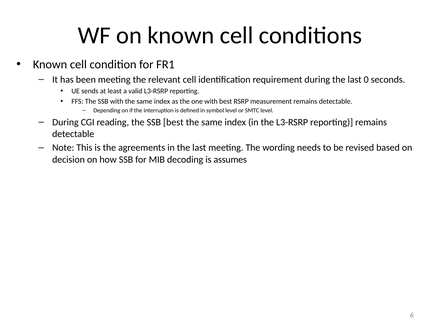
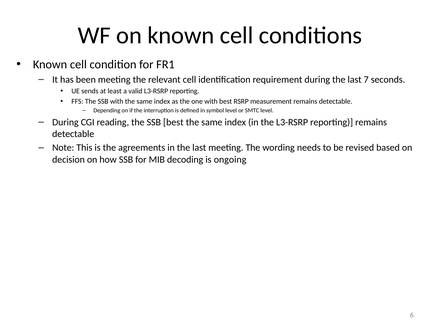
0: 0 -> 7
assumes: assumes -> ongoing
